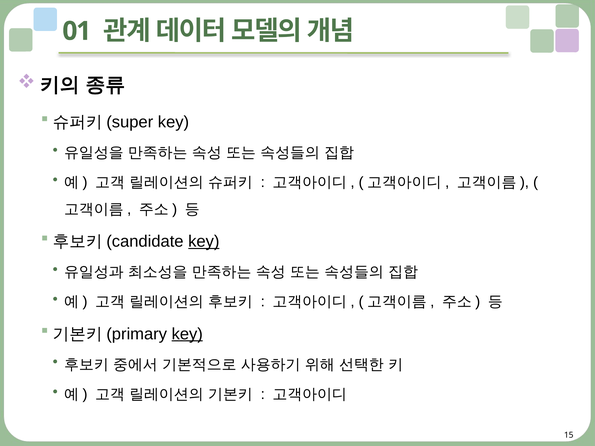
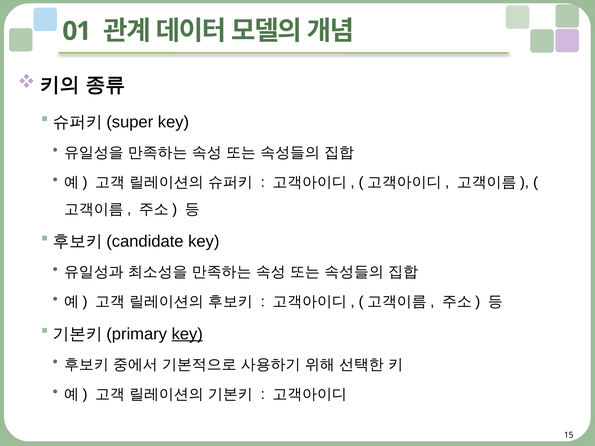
key at (204, 241) underline: present -> none
